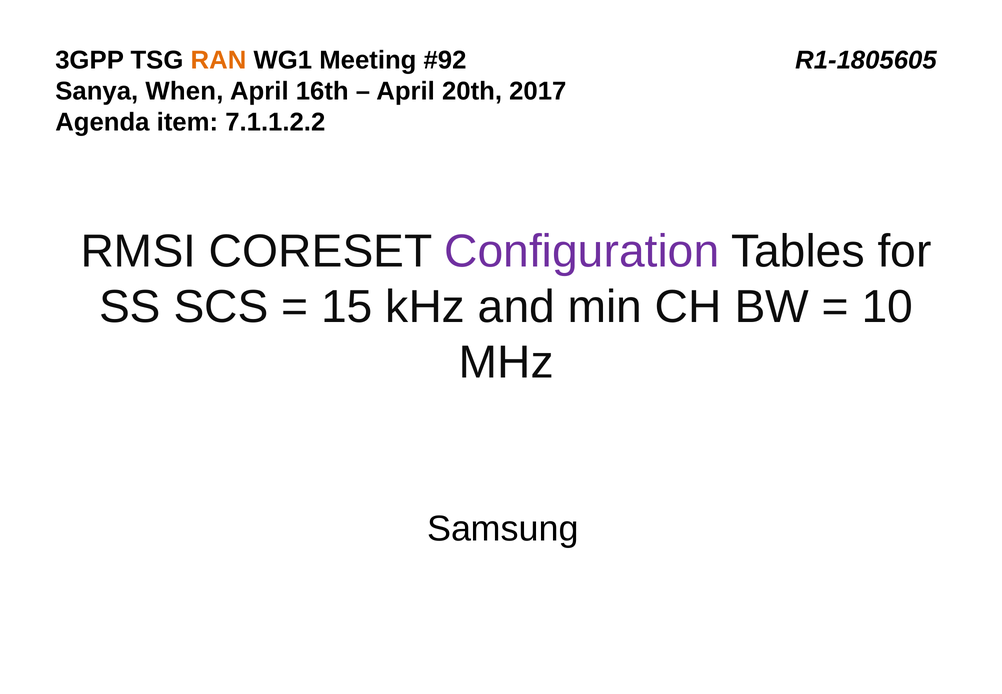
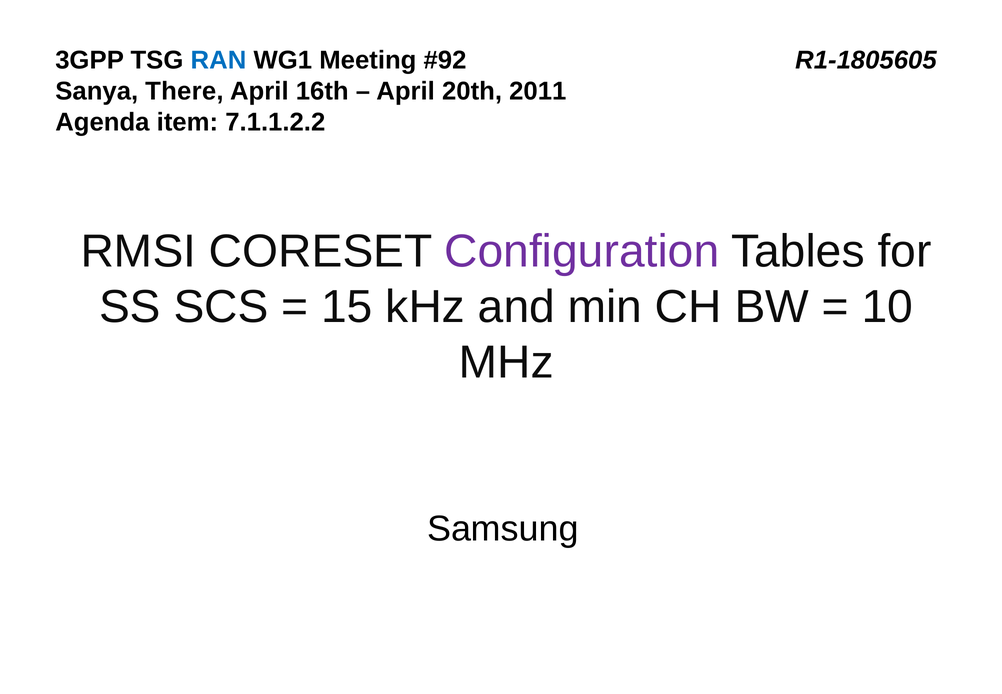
RAN colour: orange -> blue
When: When -> There
2017: 2017 -> 2011
